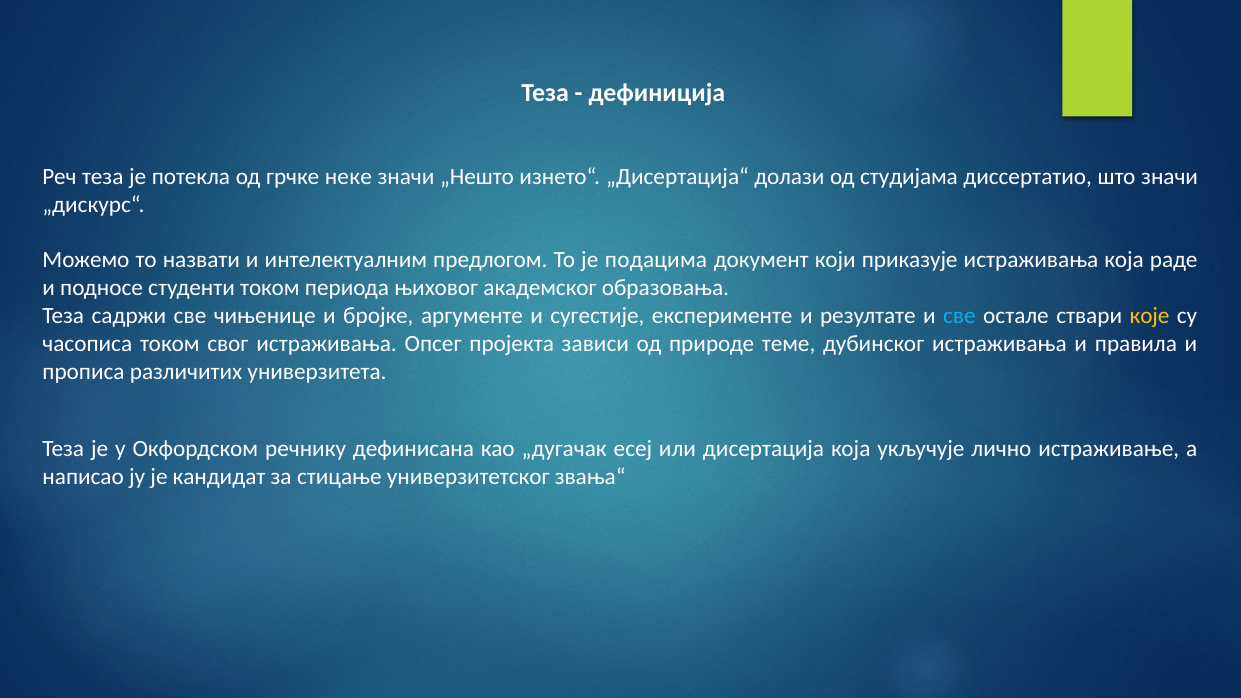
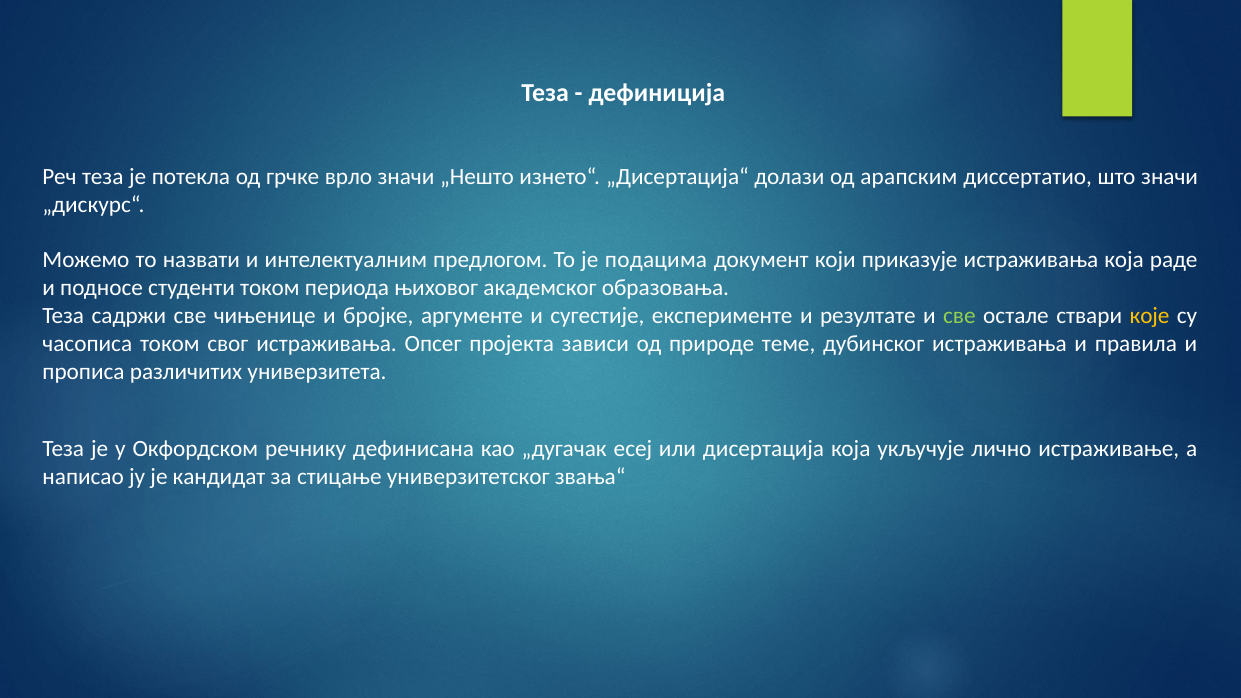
неке: неке -> врло
студијама: студијама -> арапским
све at (959, 316) colour: light blue -> light green
